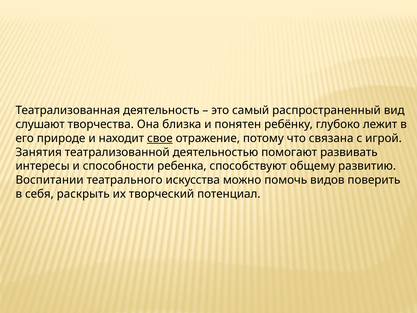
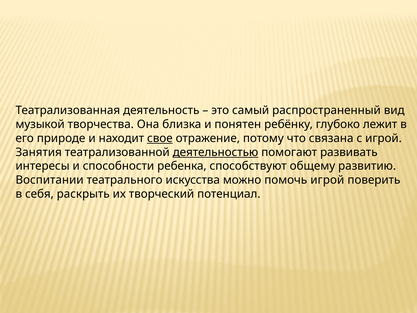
слушают: слушают -> музыкой
деятельностью underline: none -> present
помочь видов: видов -> игрой
